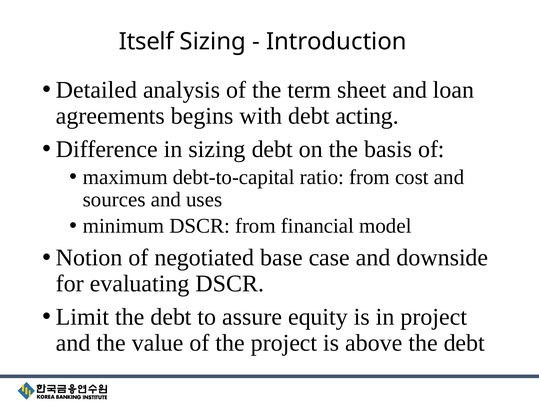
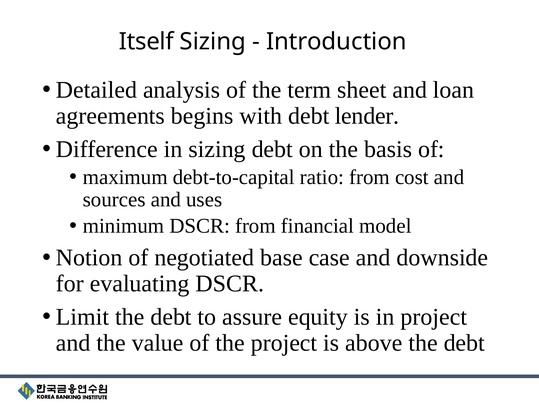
acting: acting -> lender
